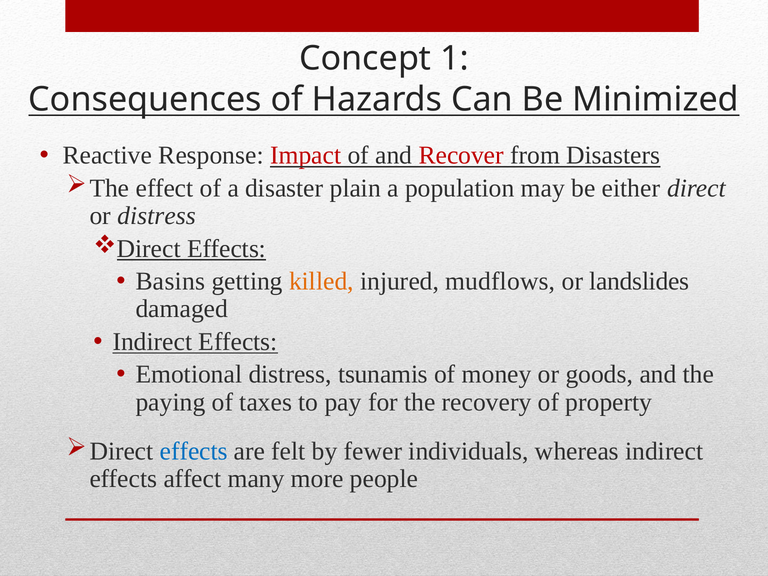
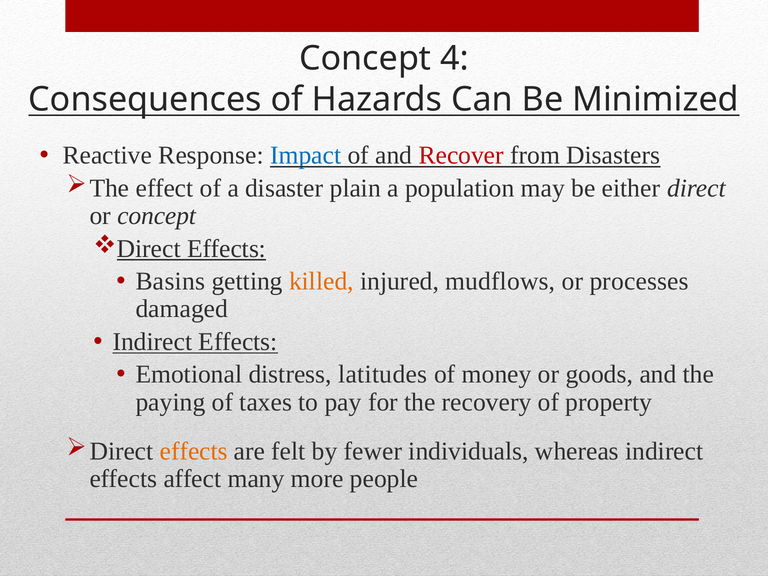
1: 1 -> 4
Impact colour: red -> blue
or distress: distress -> concept
landslides: landslides -> processes
tsunamis: tsunamis -> latitudes
effects at (194, 451) colour: blue -> orange
